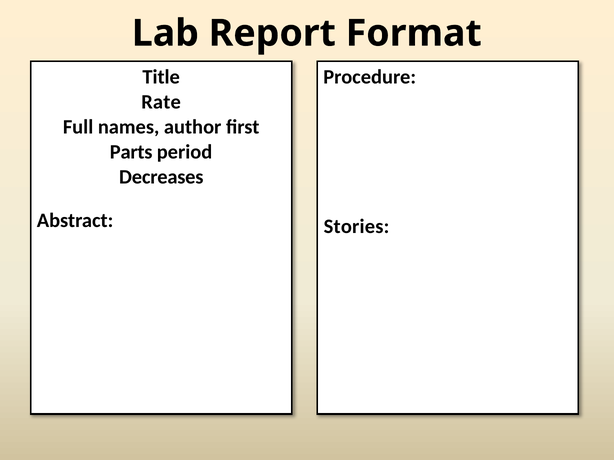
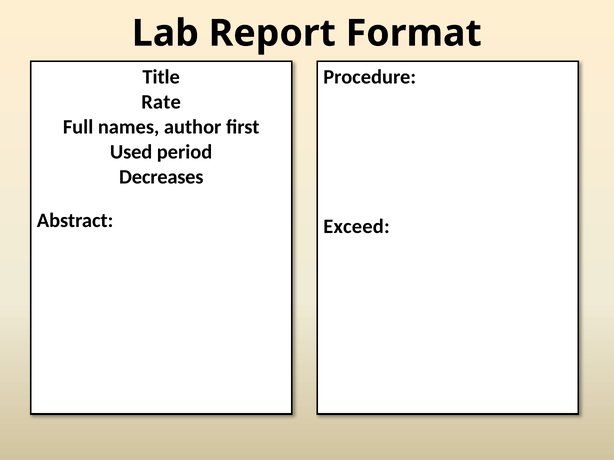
Parts: Parts -> Used
Stories: Stories -> Exceed
